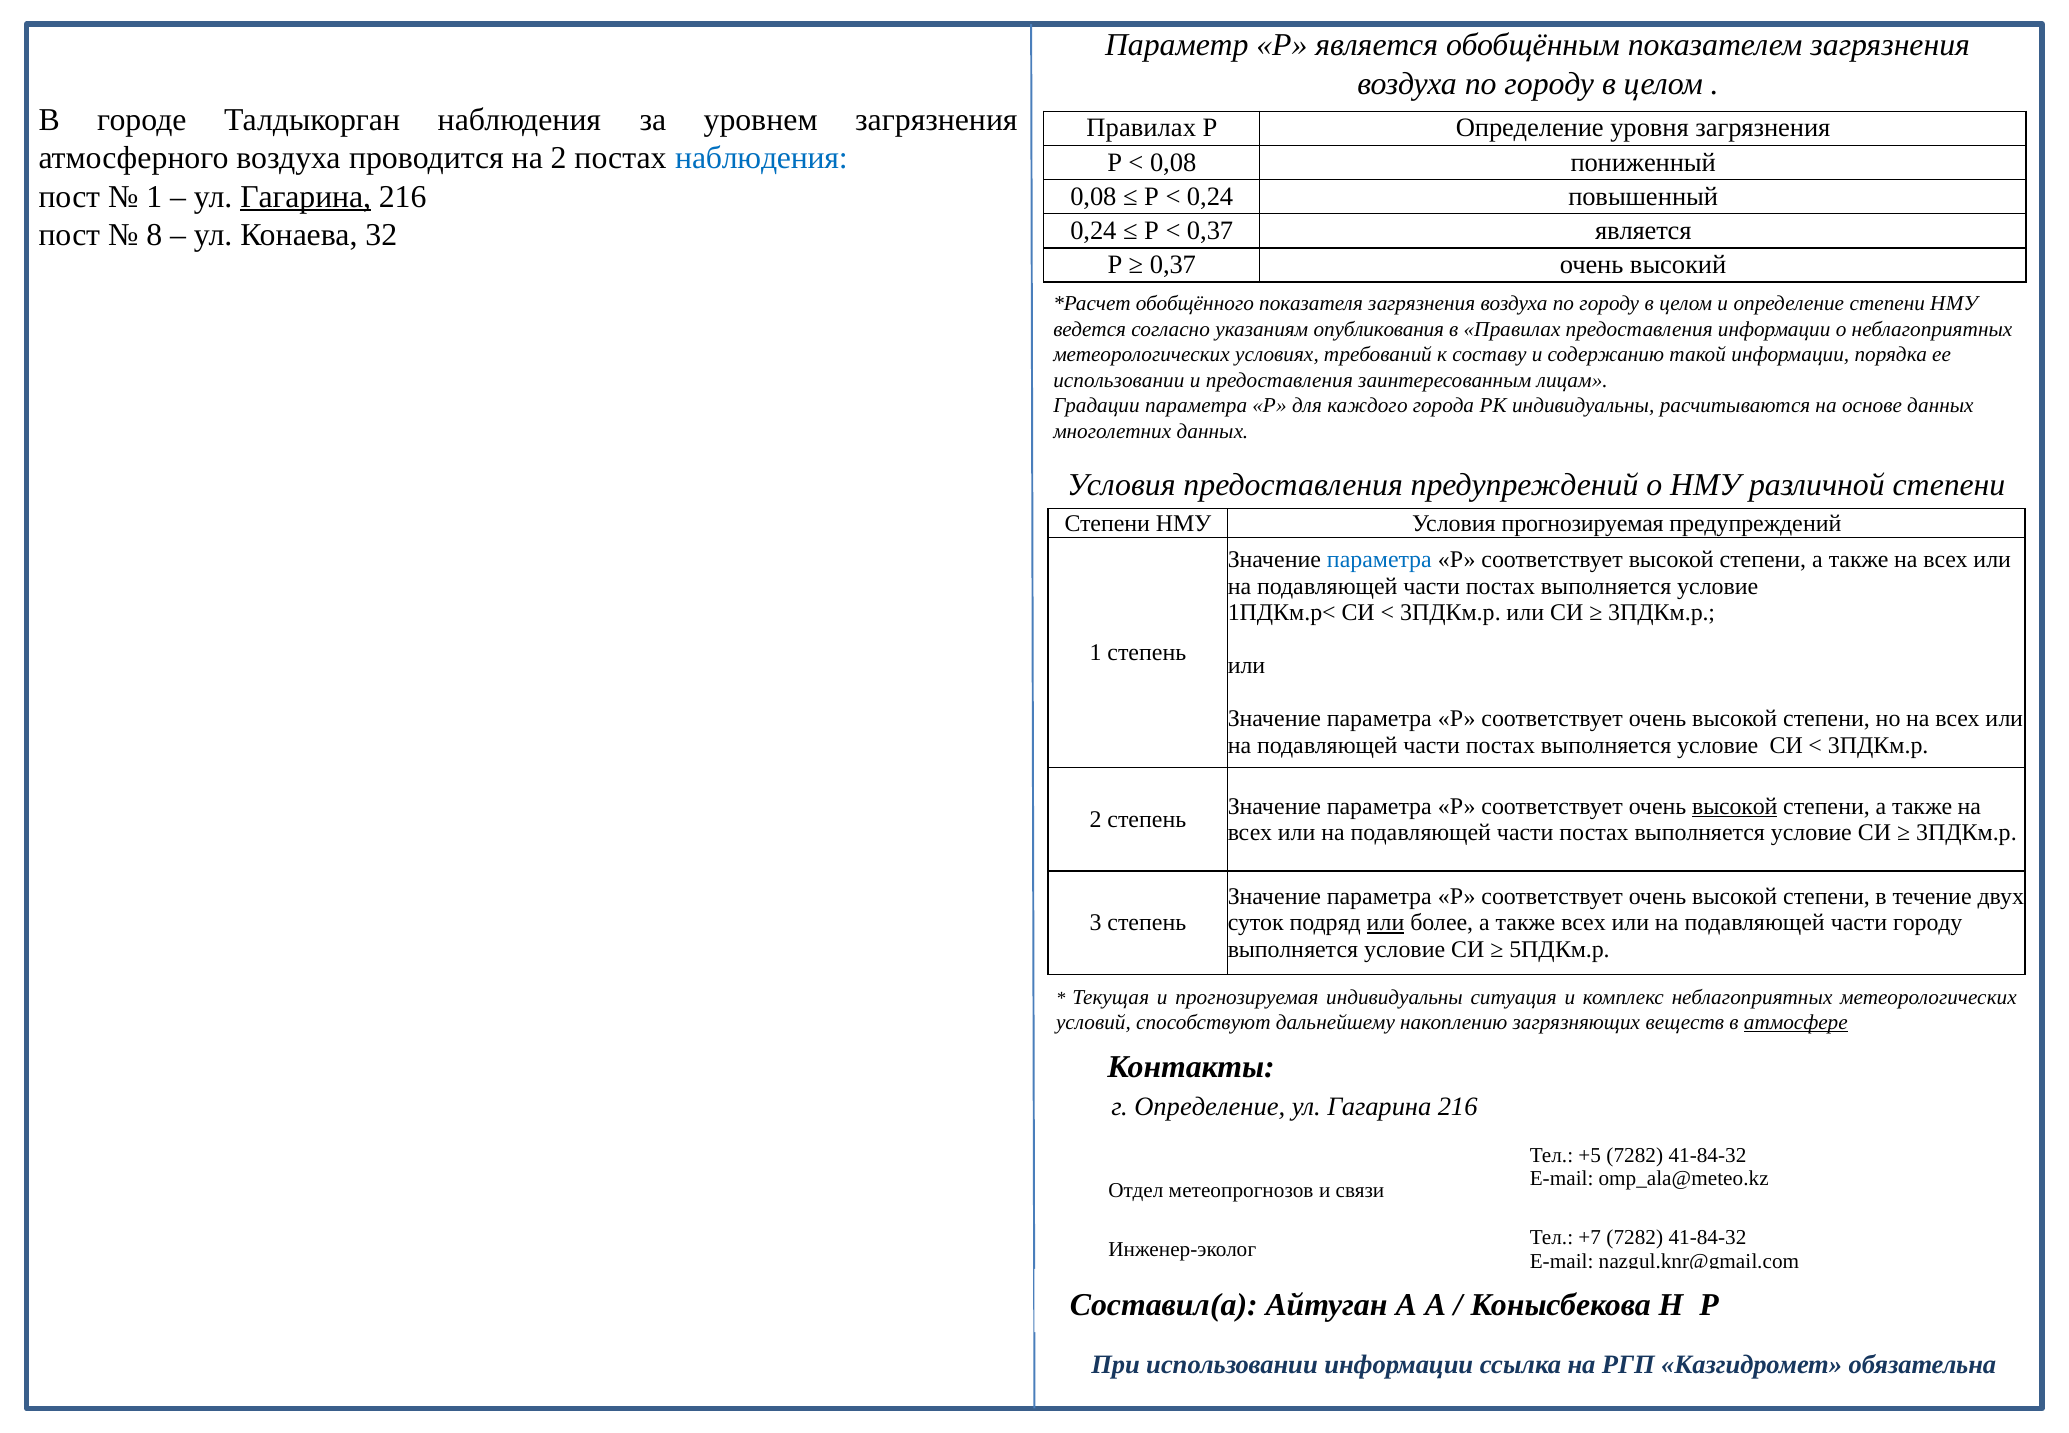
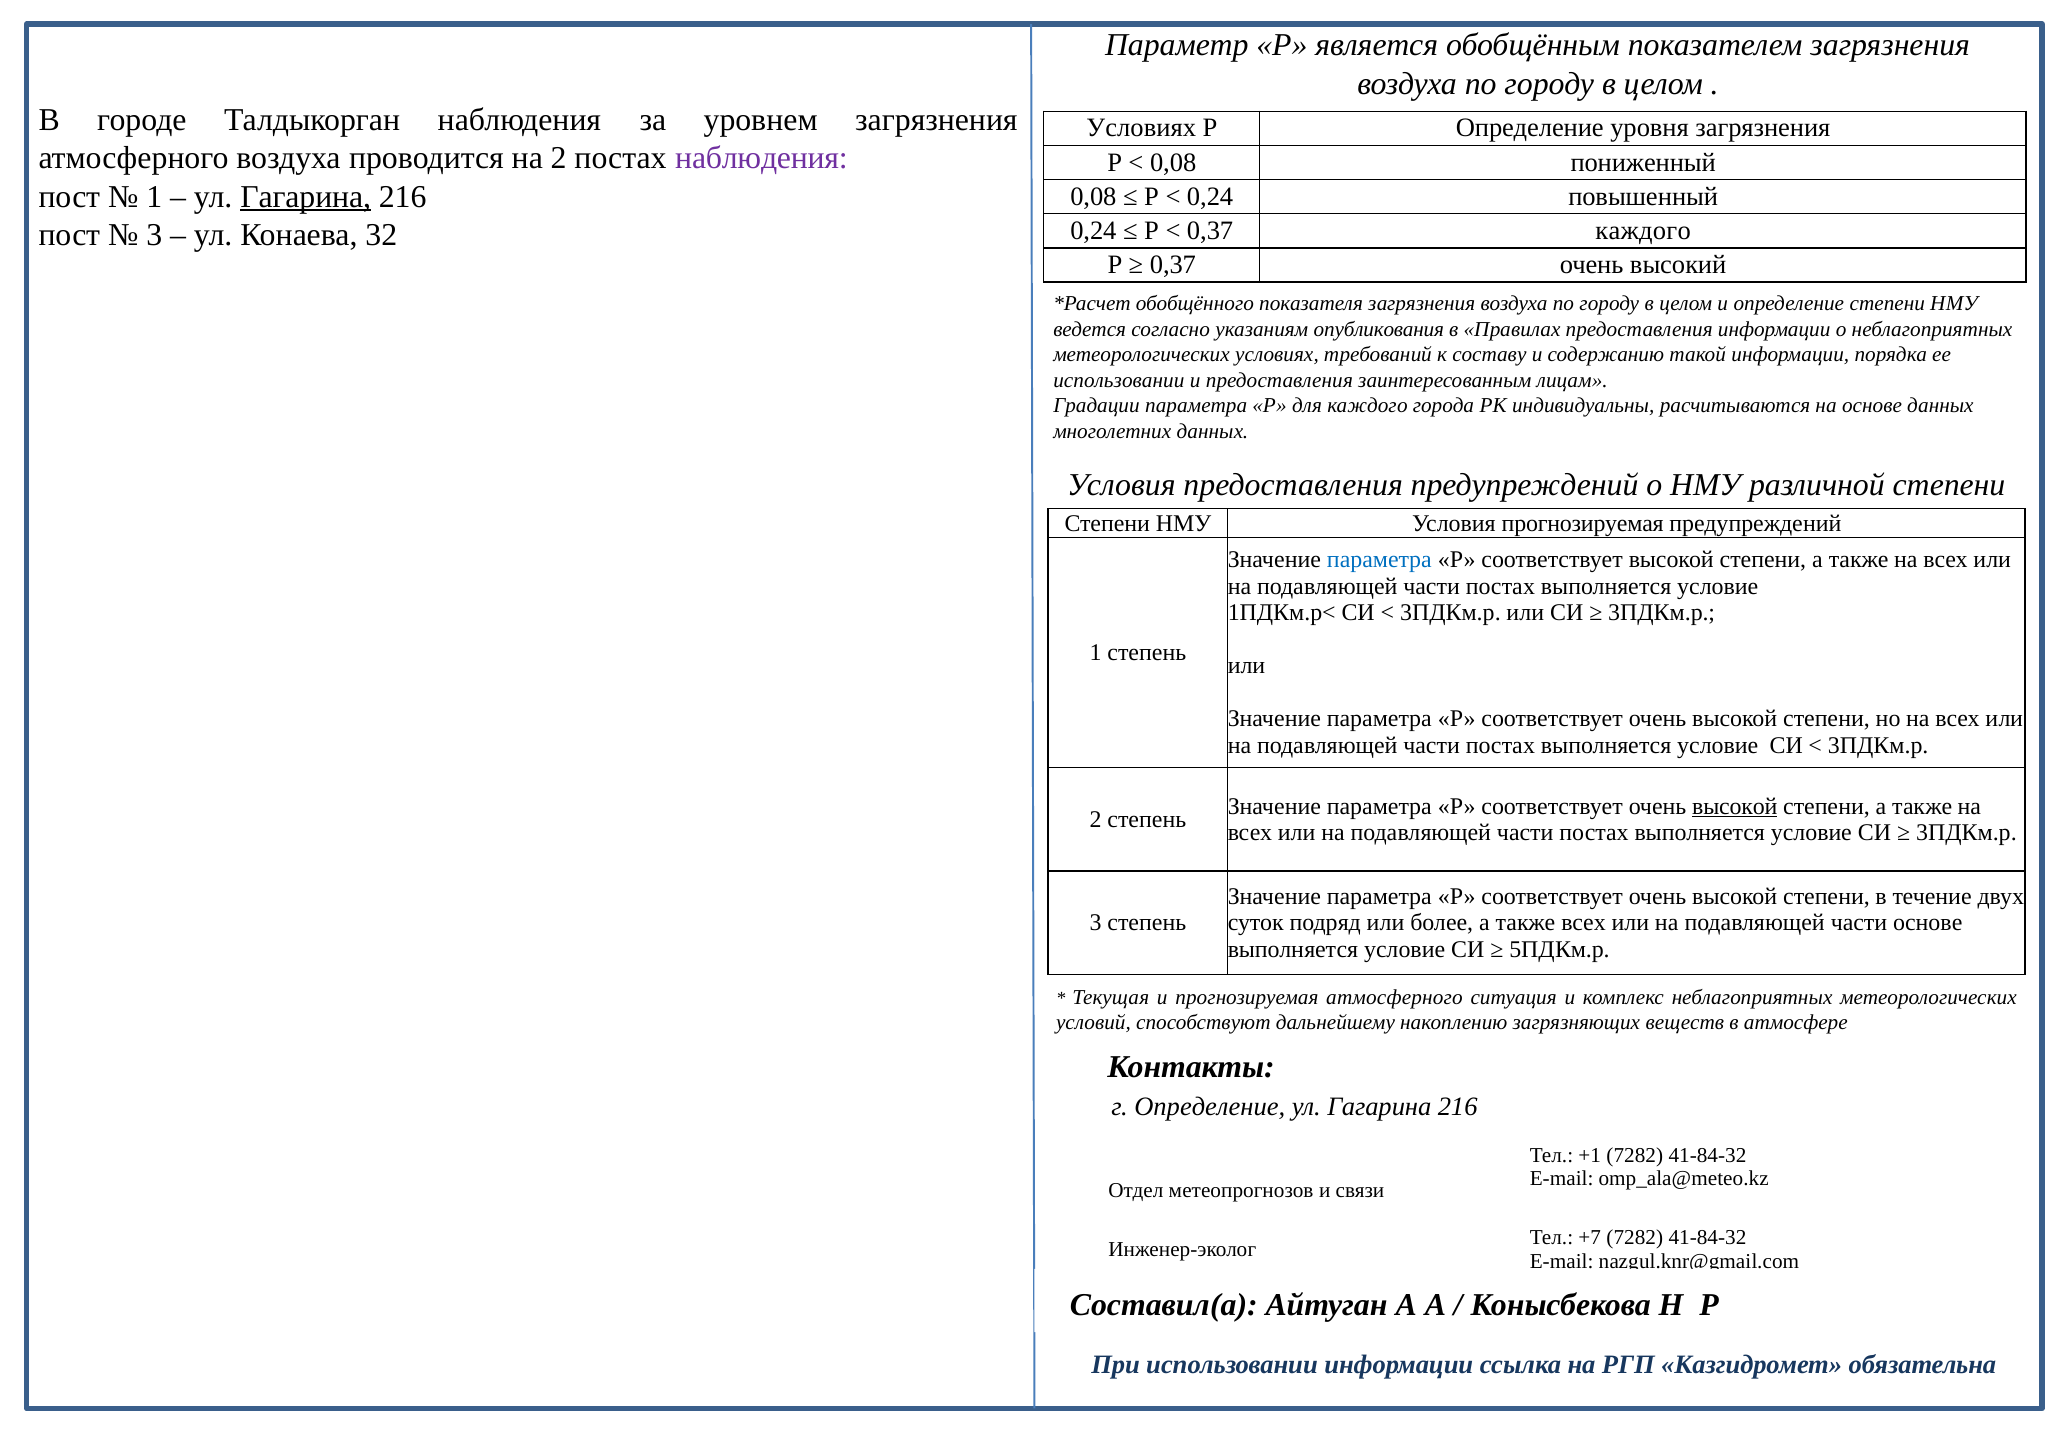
Правилах at (1141, 128): Правилах -> Условиях
наблюдения at (761, 158) colour: blue -> purple
0,37 является: является -> каждого
8 at (154, 235): 8 -> 3
или at (1386, 923) underline: present -> none
части городу: городу -> основе
прогнозируемая индивидуальны: индивидуальны -> атмосферного
атмосфере underline: present -> none
+5: +5 -> +1
